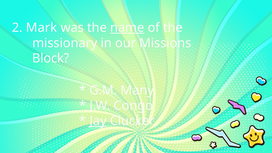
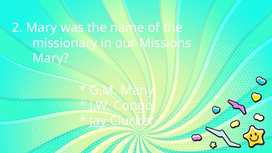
2 Mark: Mark -> Mary
name underline: present -> none
Block at (51, 58): Block -> Mary
